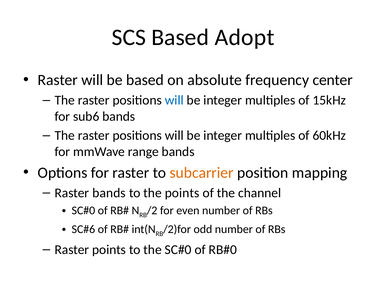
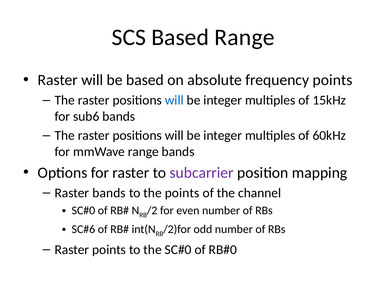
Based Adopt: Adopt -> Range
frequency center: center -> points
subcarrier colour: orange -> purple
